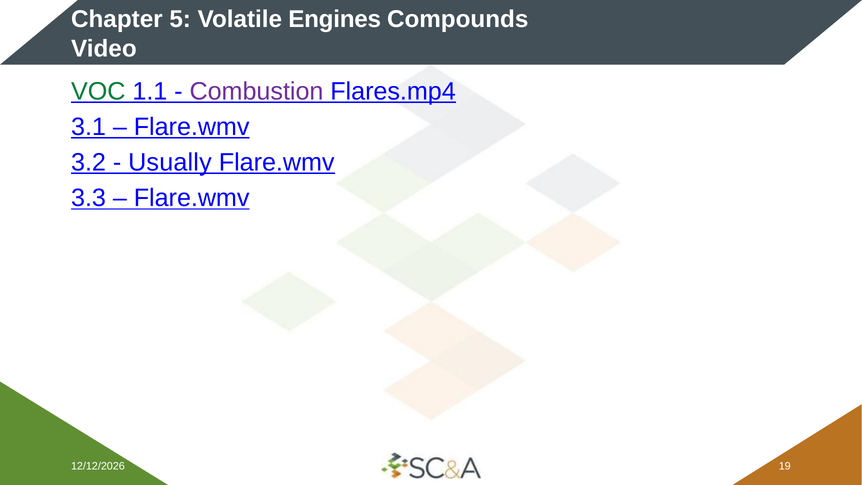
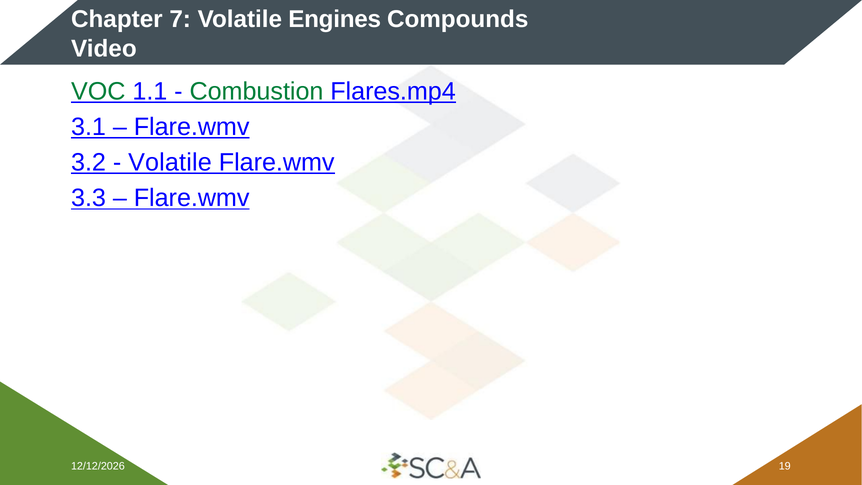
5: 5 -> 7
Combustion colour: purple -> green
Usually at (170, 162): Usually -> Volatile
